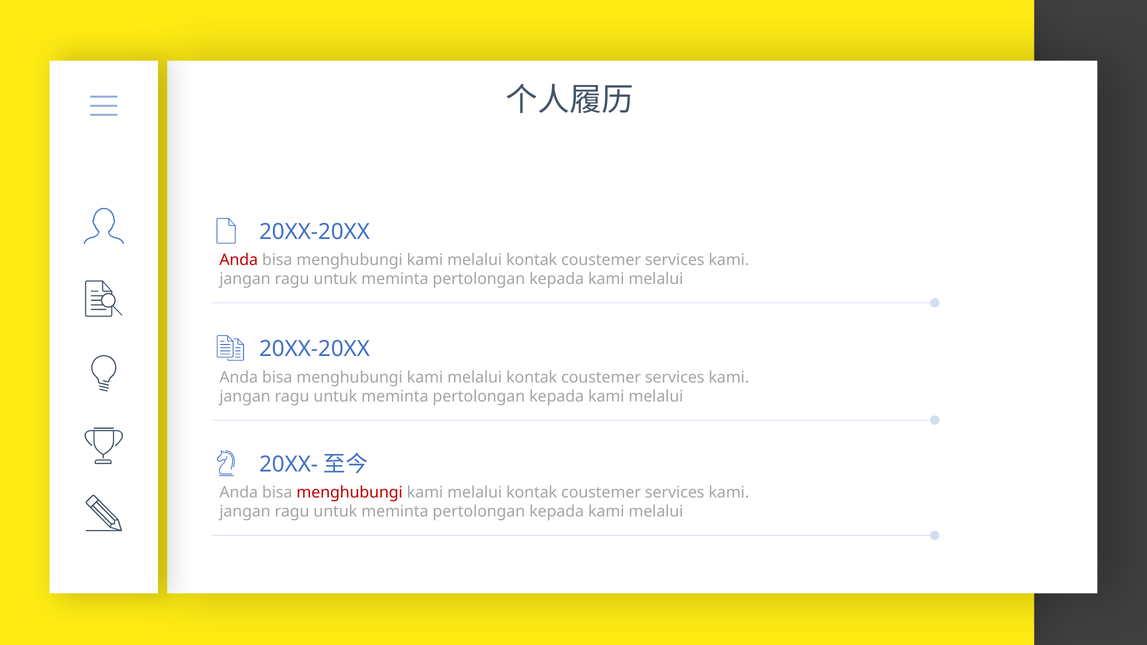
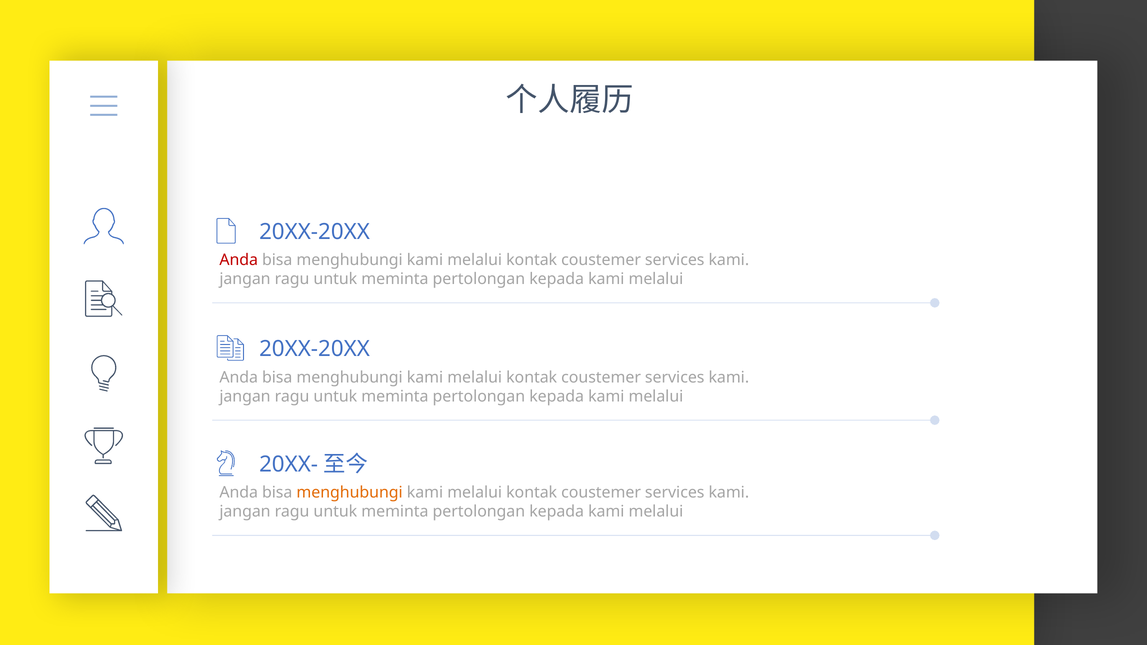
menghubungi at (350, 493) colour: red -> orange
